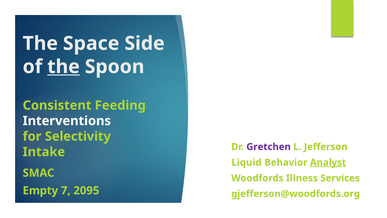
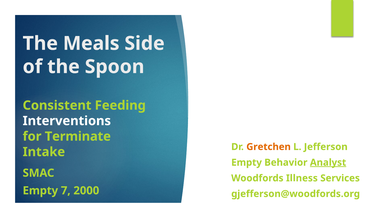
Space: Space -> Meals
the at (63, 67) underline: present -> none
Selectivity: Selectivity -> Terminate
Gretchen colour: purple -> orange
Liquid at (246, 162): Liquid -> Empty
2095: 2095 -> 2000
